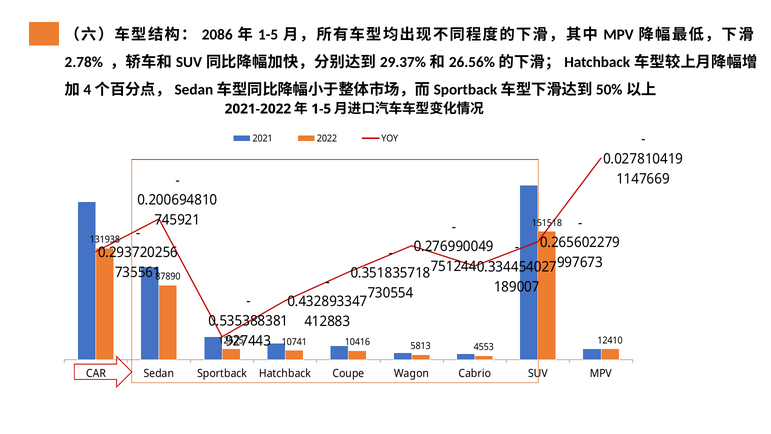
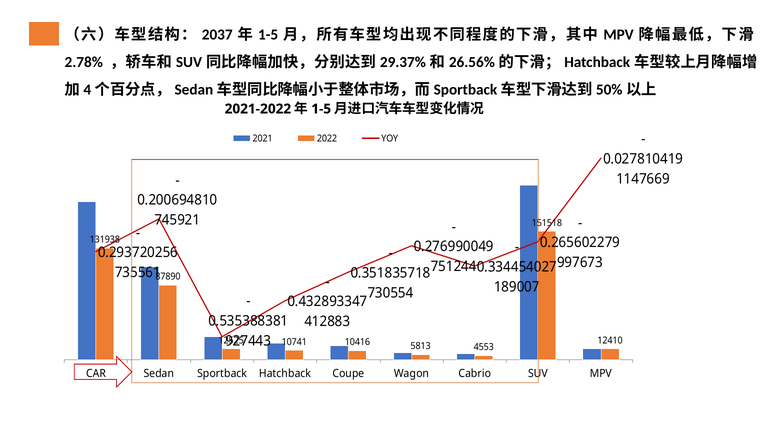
2086: 2086 -> 2037
